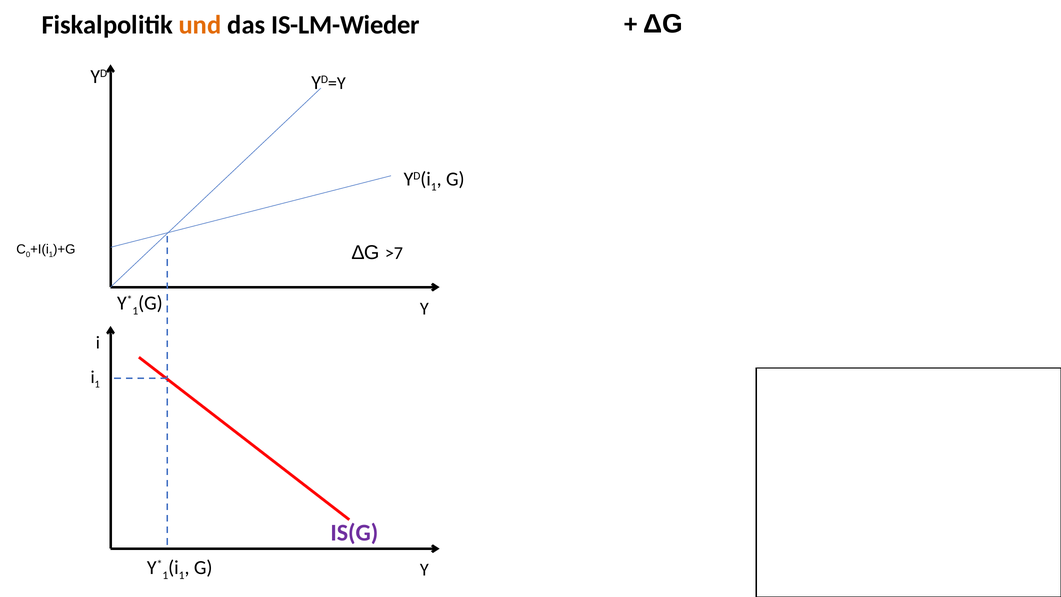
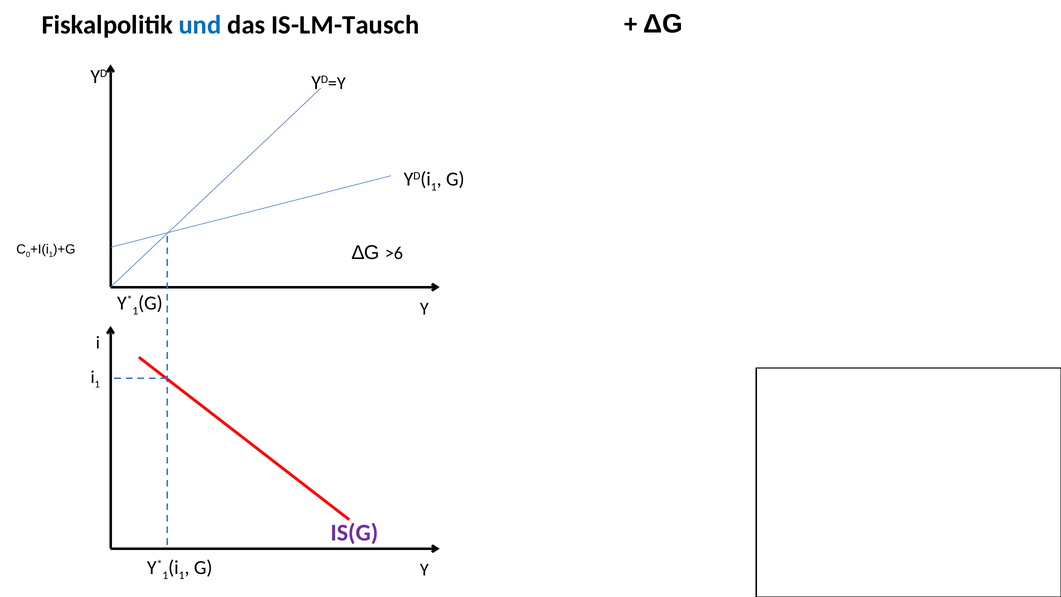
und colour: orange -> blue
IS-LM-Wieder: IS-LM-Wieder -> IS-LM-Tausch
>7: >7 -> >6
